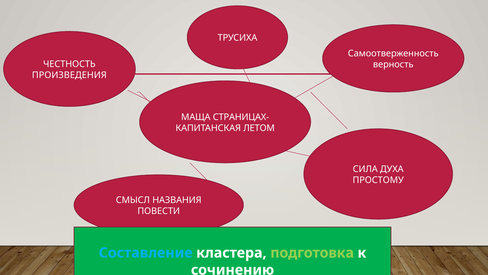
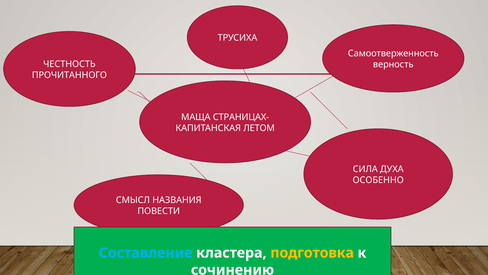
ПРОИЗВЕДЕНИЯ: ПРОИЗВЕДЕНИЯ -> ПРОЧИТАННОГО
ПРОСТОМУ: ПРОСТОМУ -> ОСОБЕННО
подготовка colour: light green -> yellow
